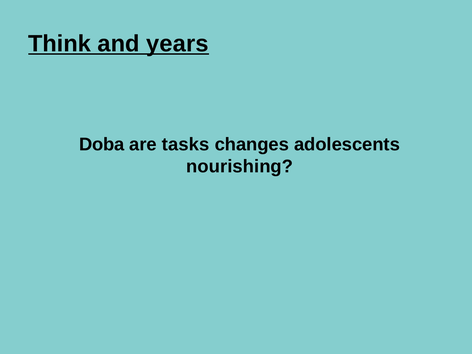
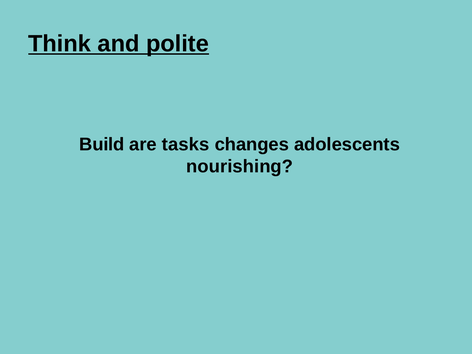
years: years -> polite
Doba: Doba -> Build
